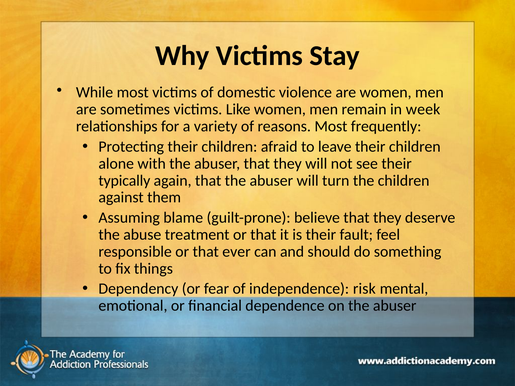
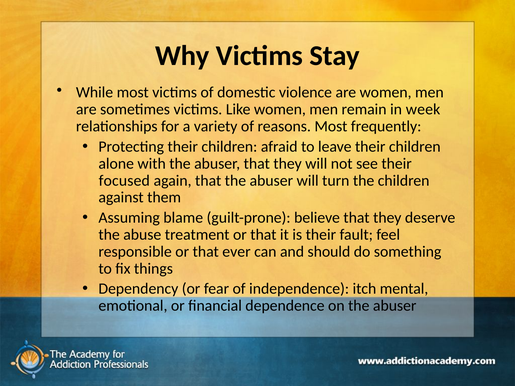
typically: typically -> focused
risk: risk -> itch
